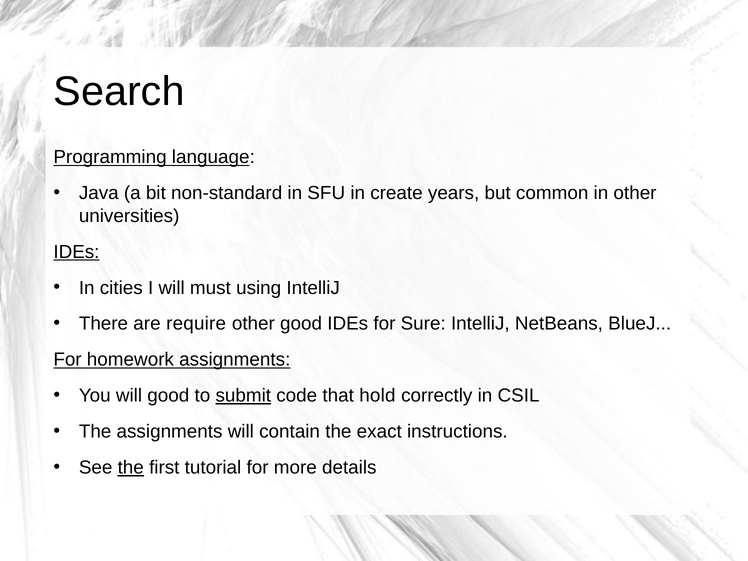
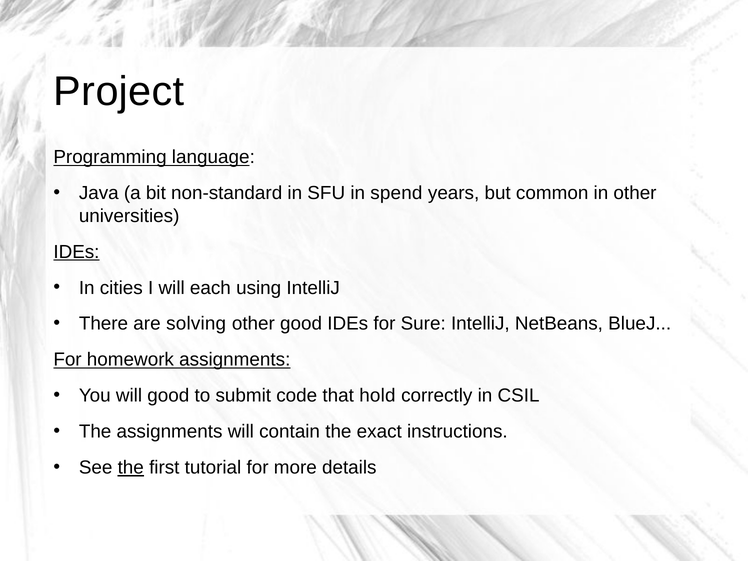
Search: Search -> Project
create: create -> spend
must: must -> each
require: require -> solving
submit underline: present -> none
